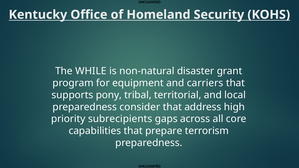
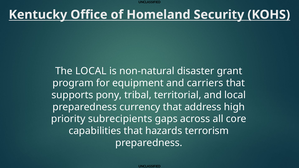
The WHILE: WHILE -> LOCAL
consider: consider -> currency
prepare: prepare -> hazards
